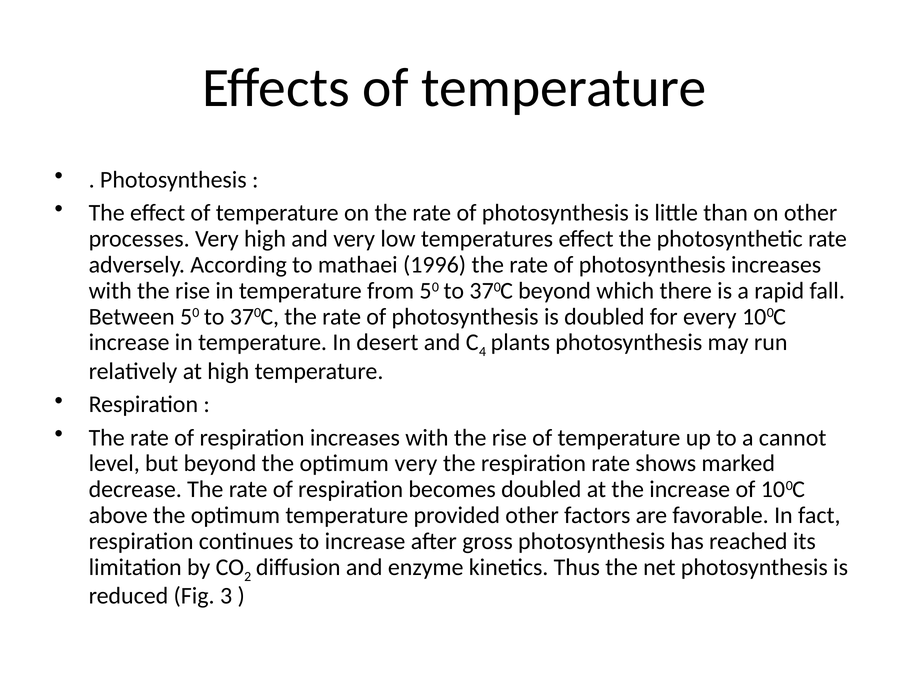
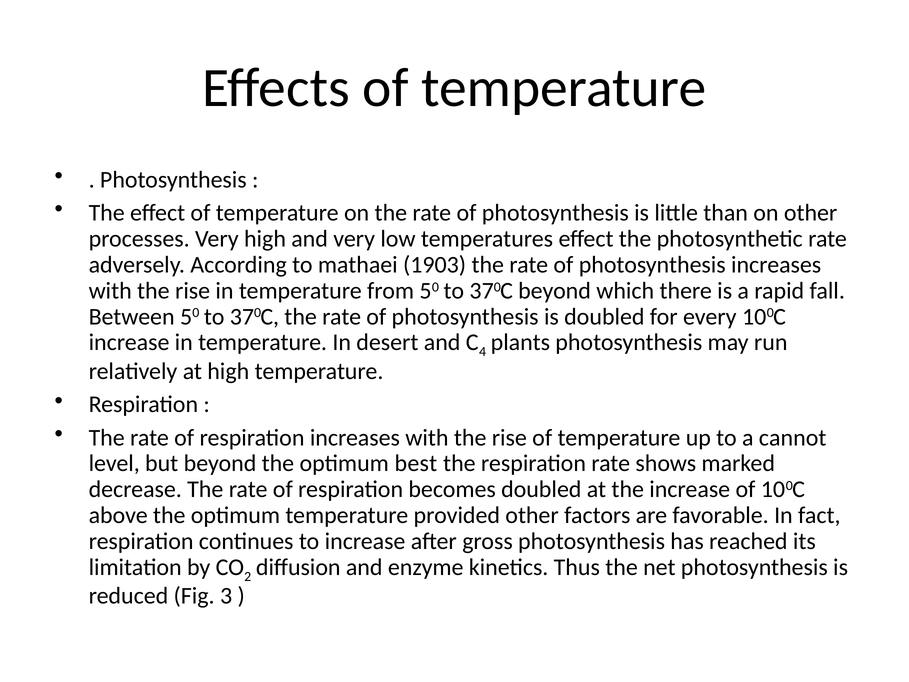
1996: 1996 -> 1903
optimum very: very -> best
